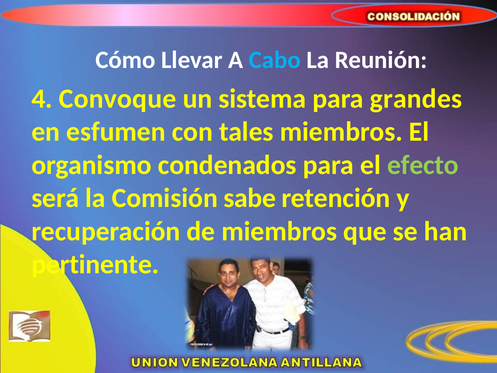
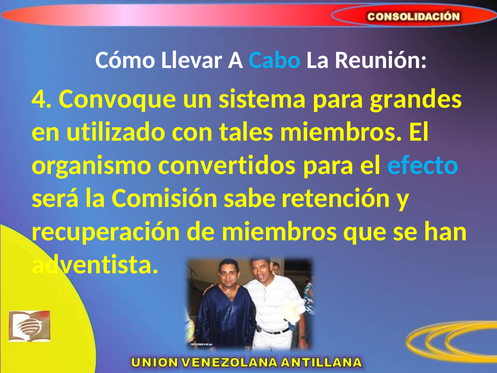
esfumen: esfumen -> utilizado
condenados: condenados -> convertidos
efecto colour: light green -> light blue
pertinente: pertinente -> adventista
